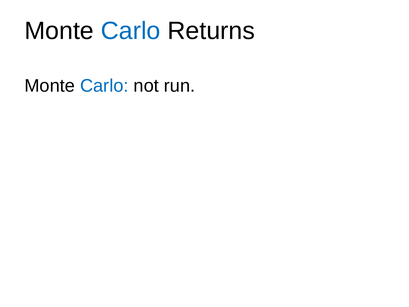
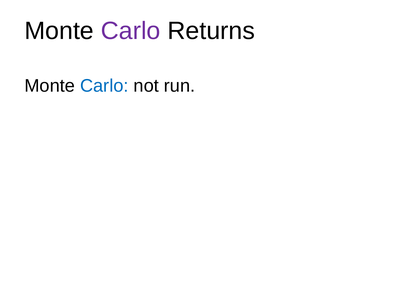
Carlo at (131, 31) colour: blue -> purple
